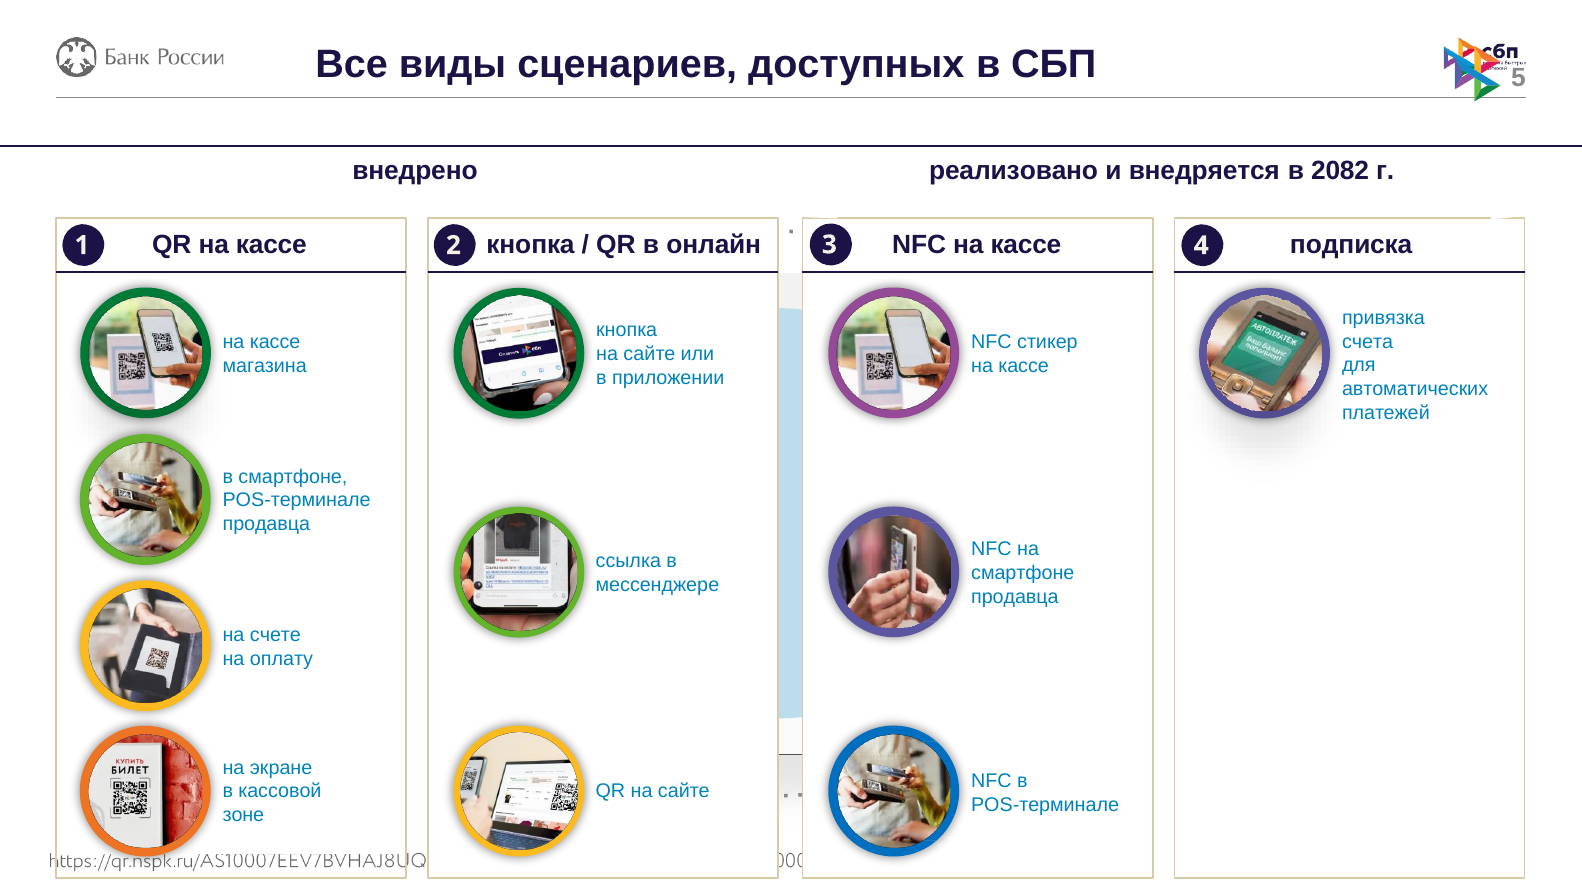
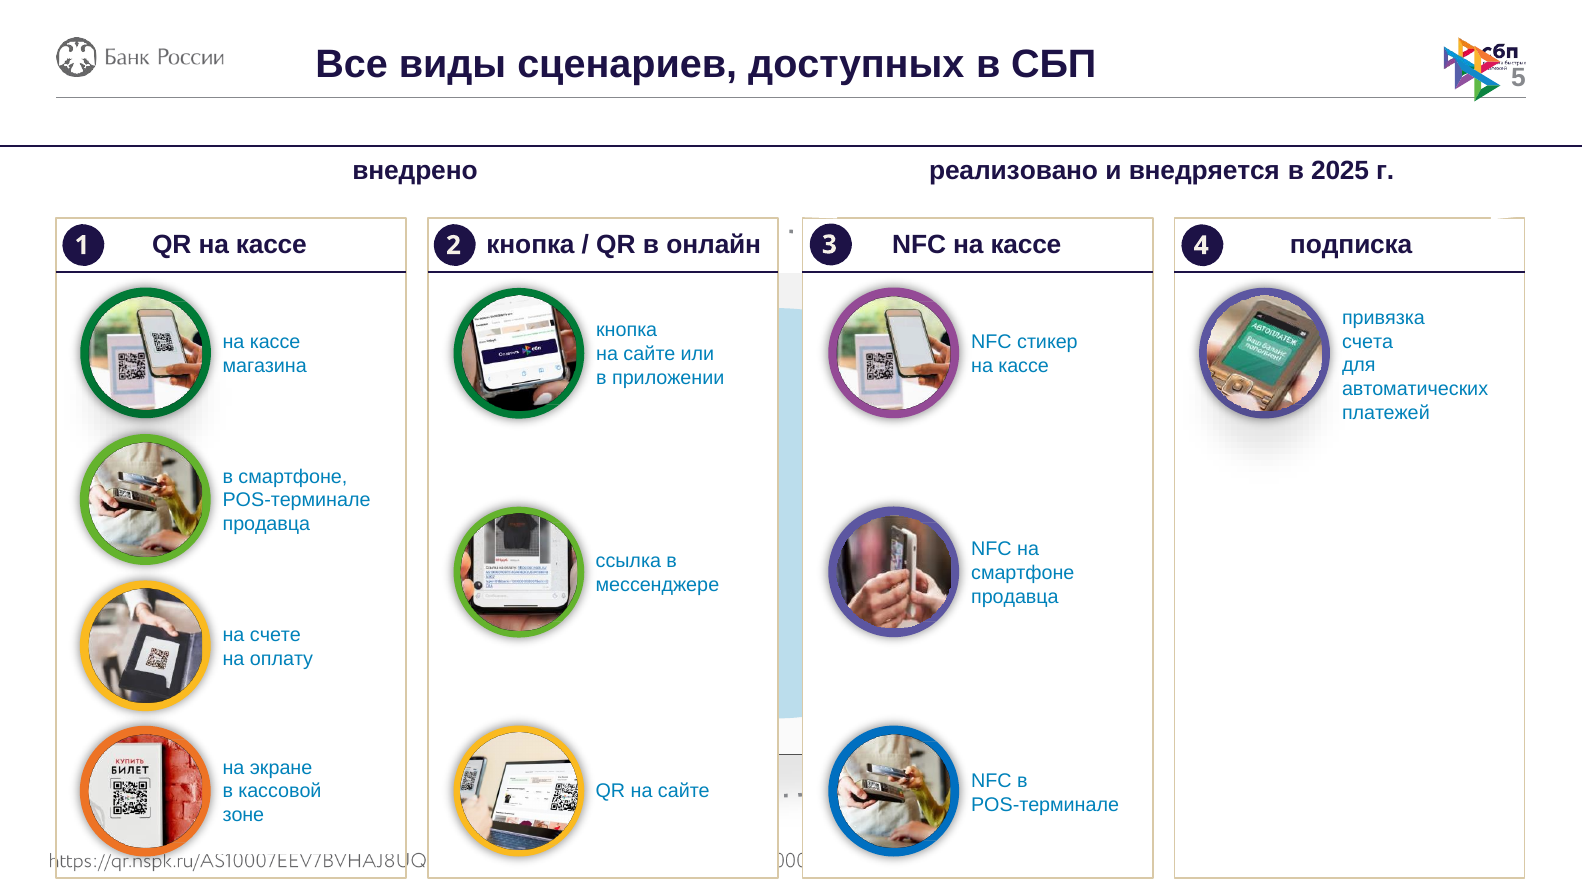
2082: 2082 -> 2025
